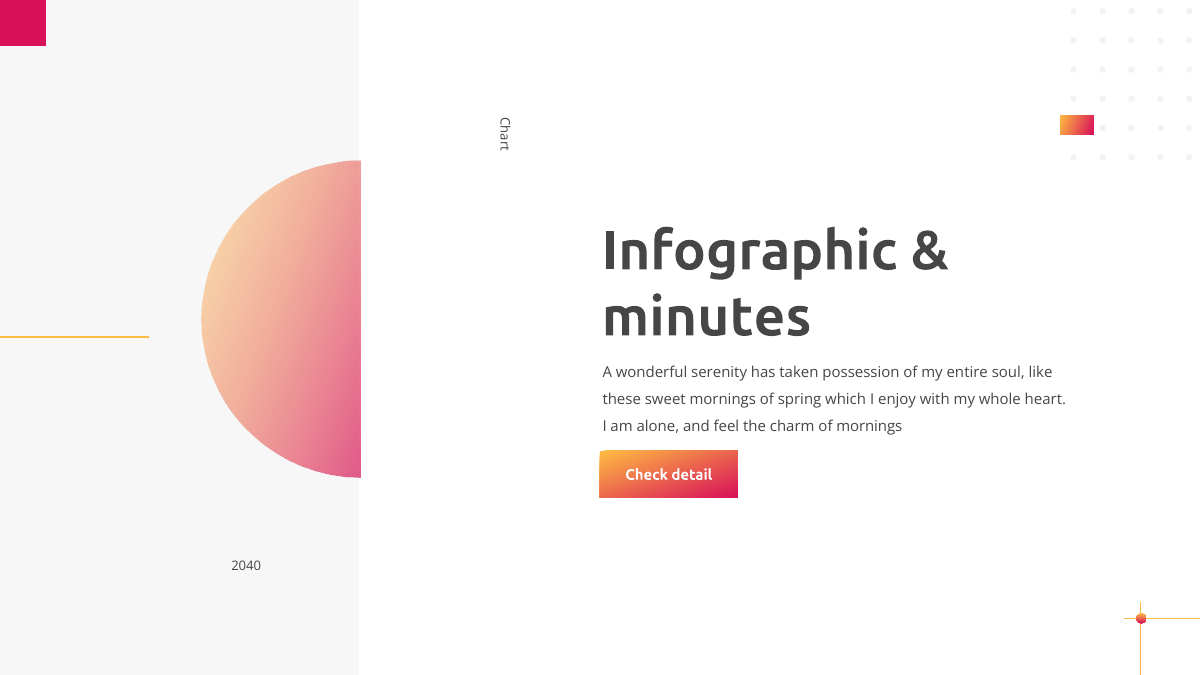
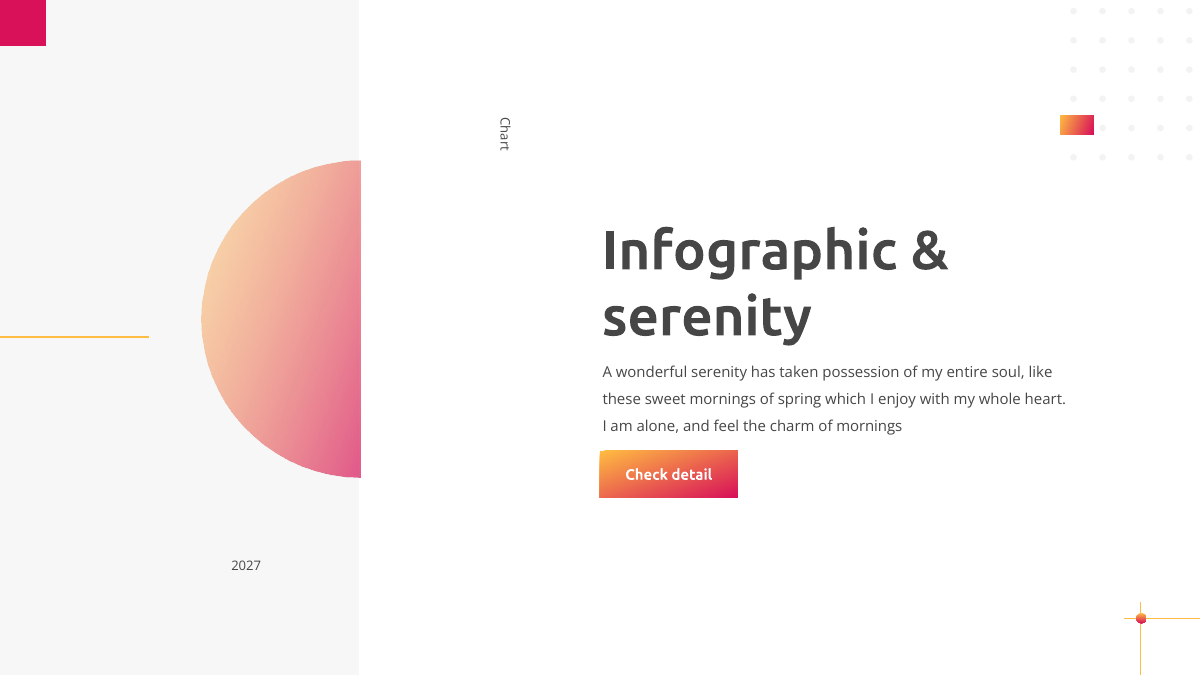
minutes at (707, 317): minutes -> serenity
2040: 2040 -> 2027
